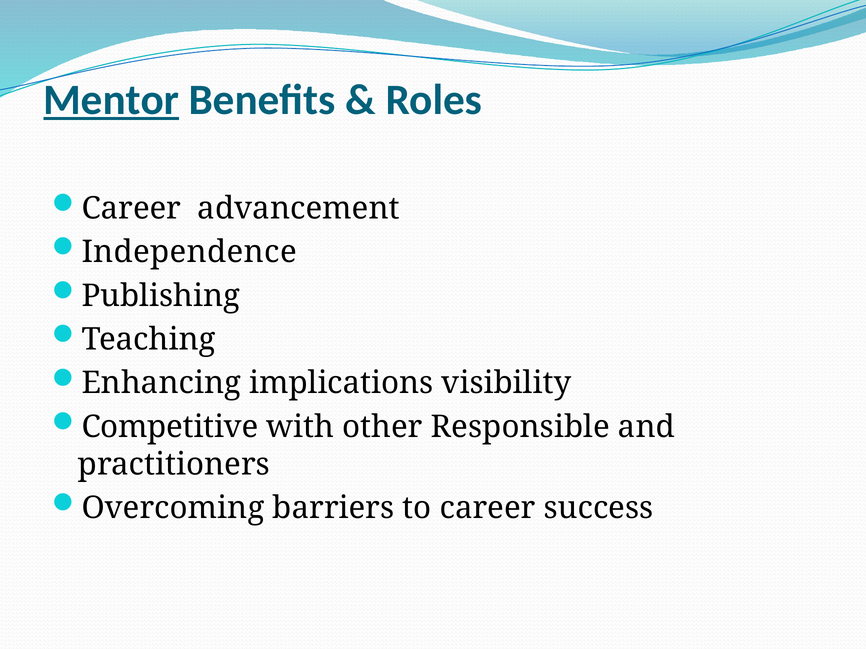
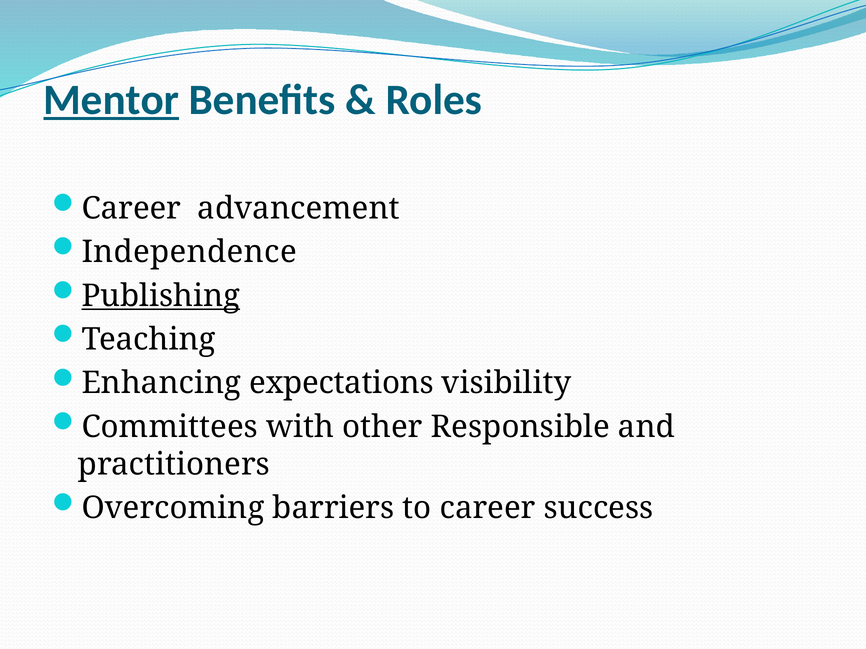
Publishing underline: none -> present
implications: implications -> expectations
Competitive: Competitive -> Committees
